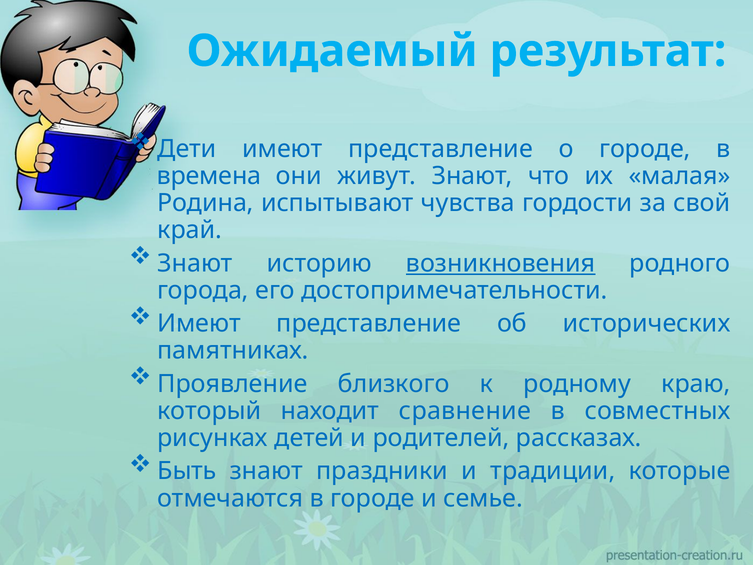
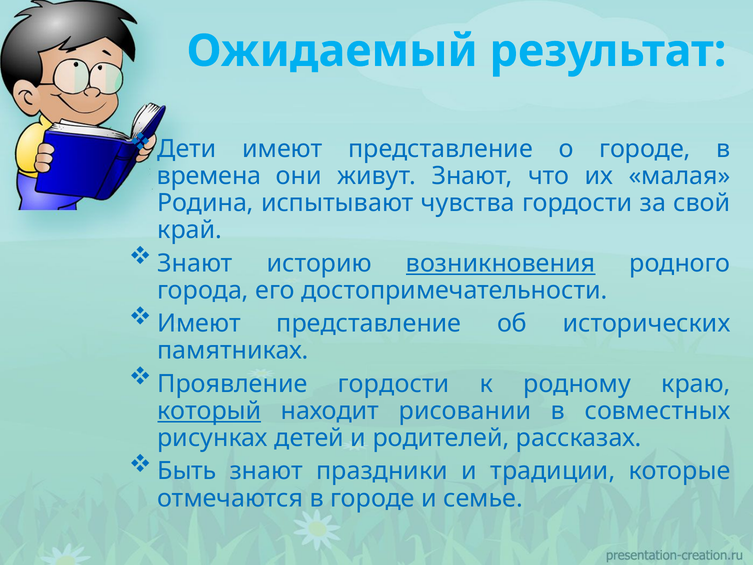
Проявление близкого: близкого -> гордости
который underline: none -> present
сравнение: сравнение -> рисовании
